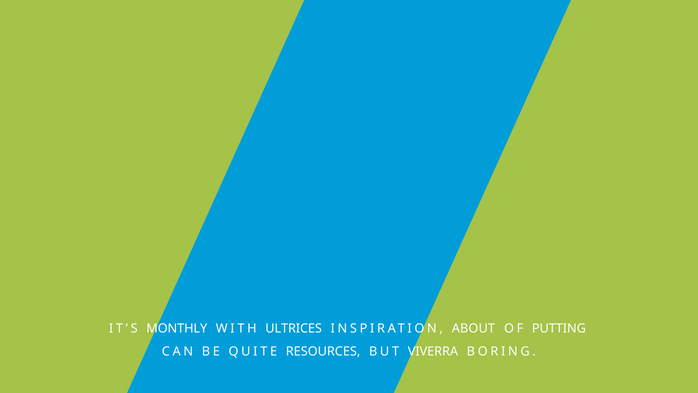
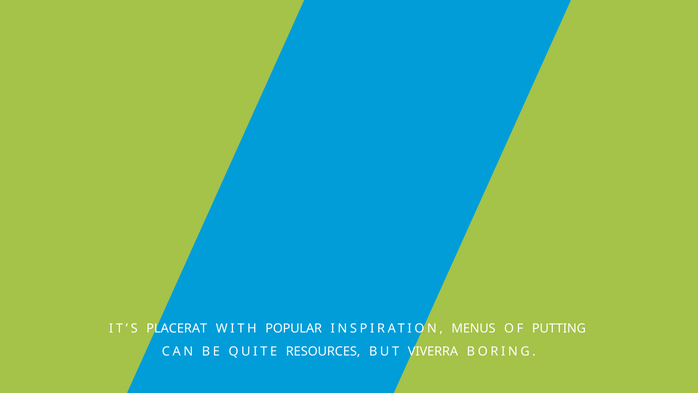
MONTHLY: MONTHLY -> PLACERAT
ULTRICES: ULTRICES -> POPULAR
ABOUT: ABOUT -> MENUS
